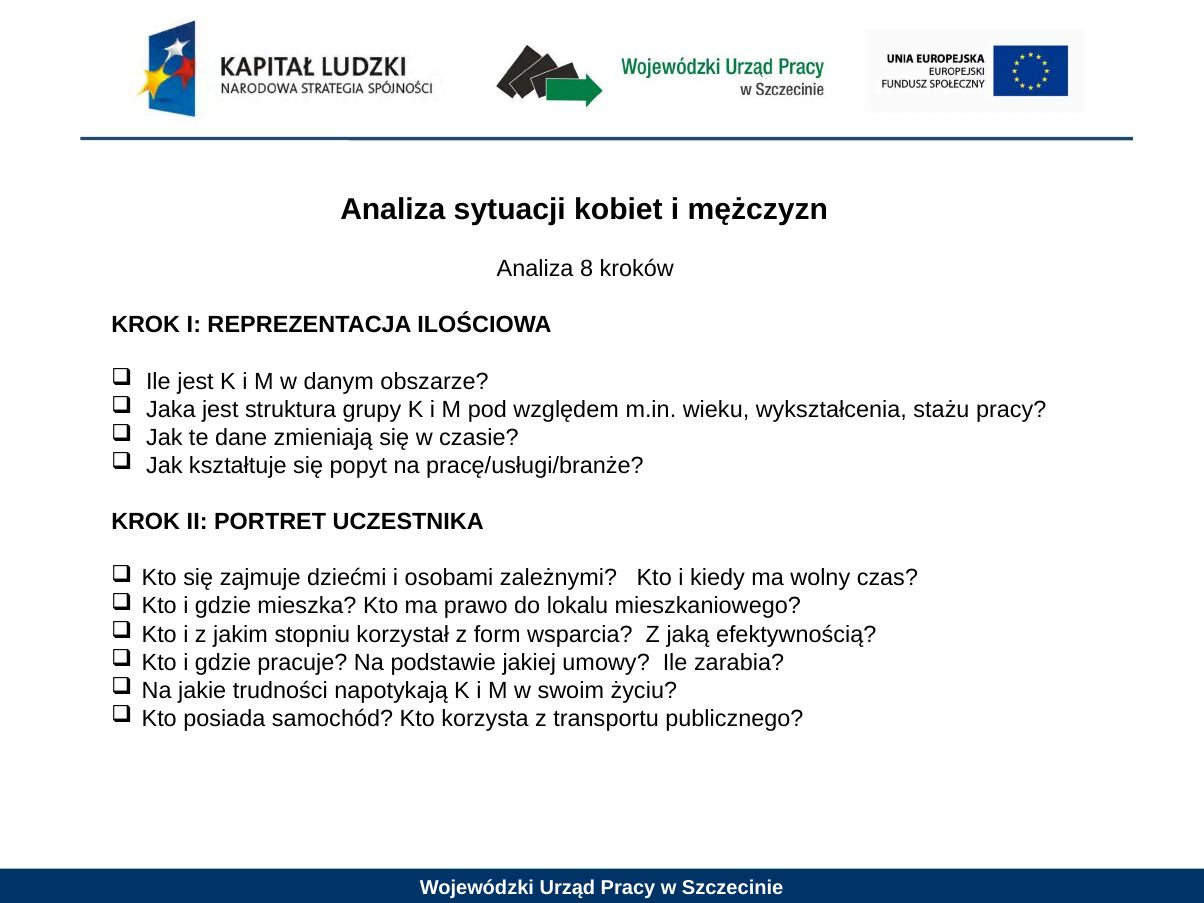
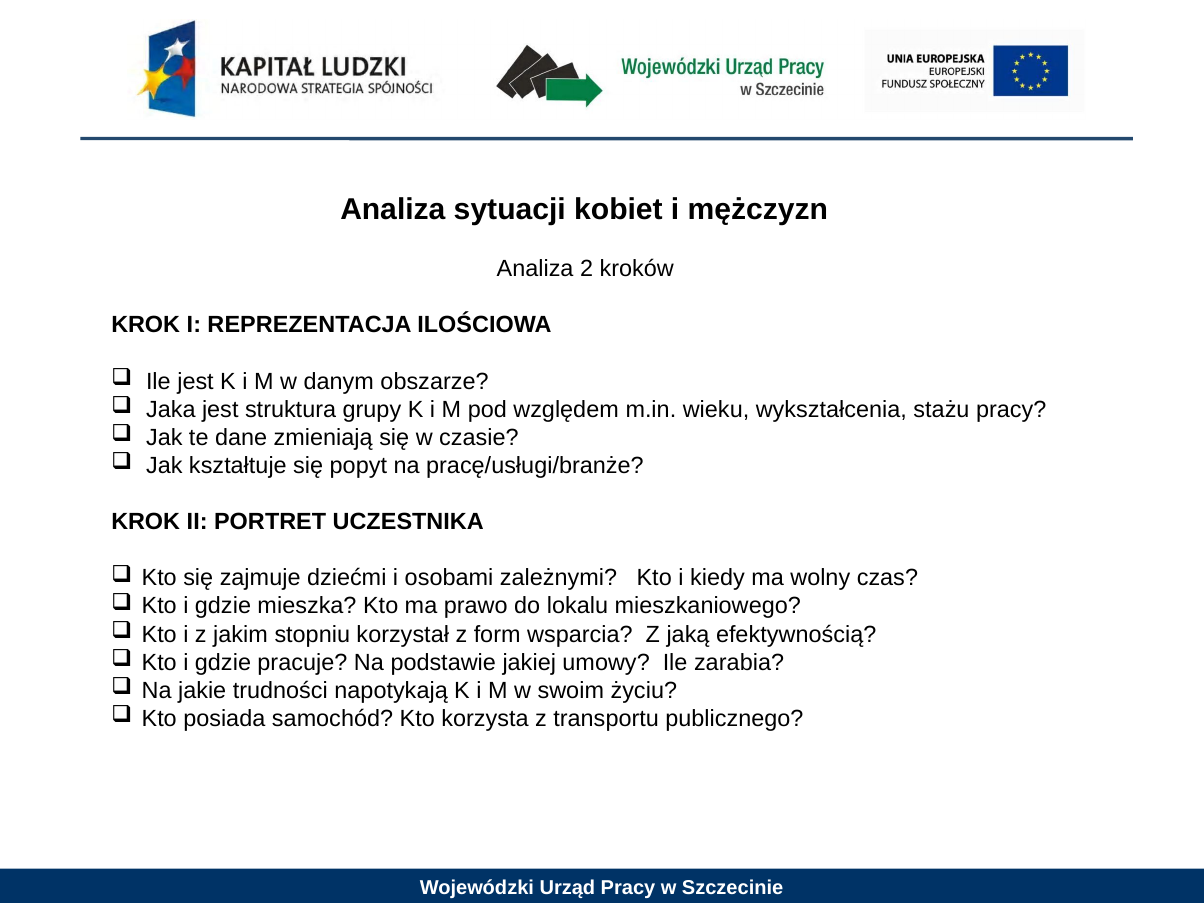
8: 8 -> 2
